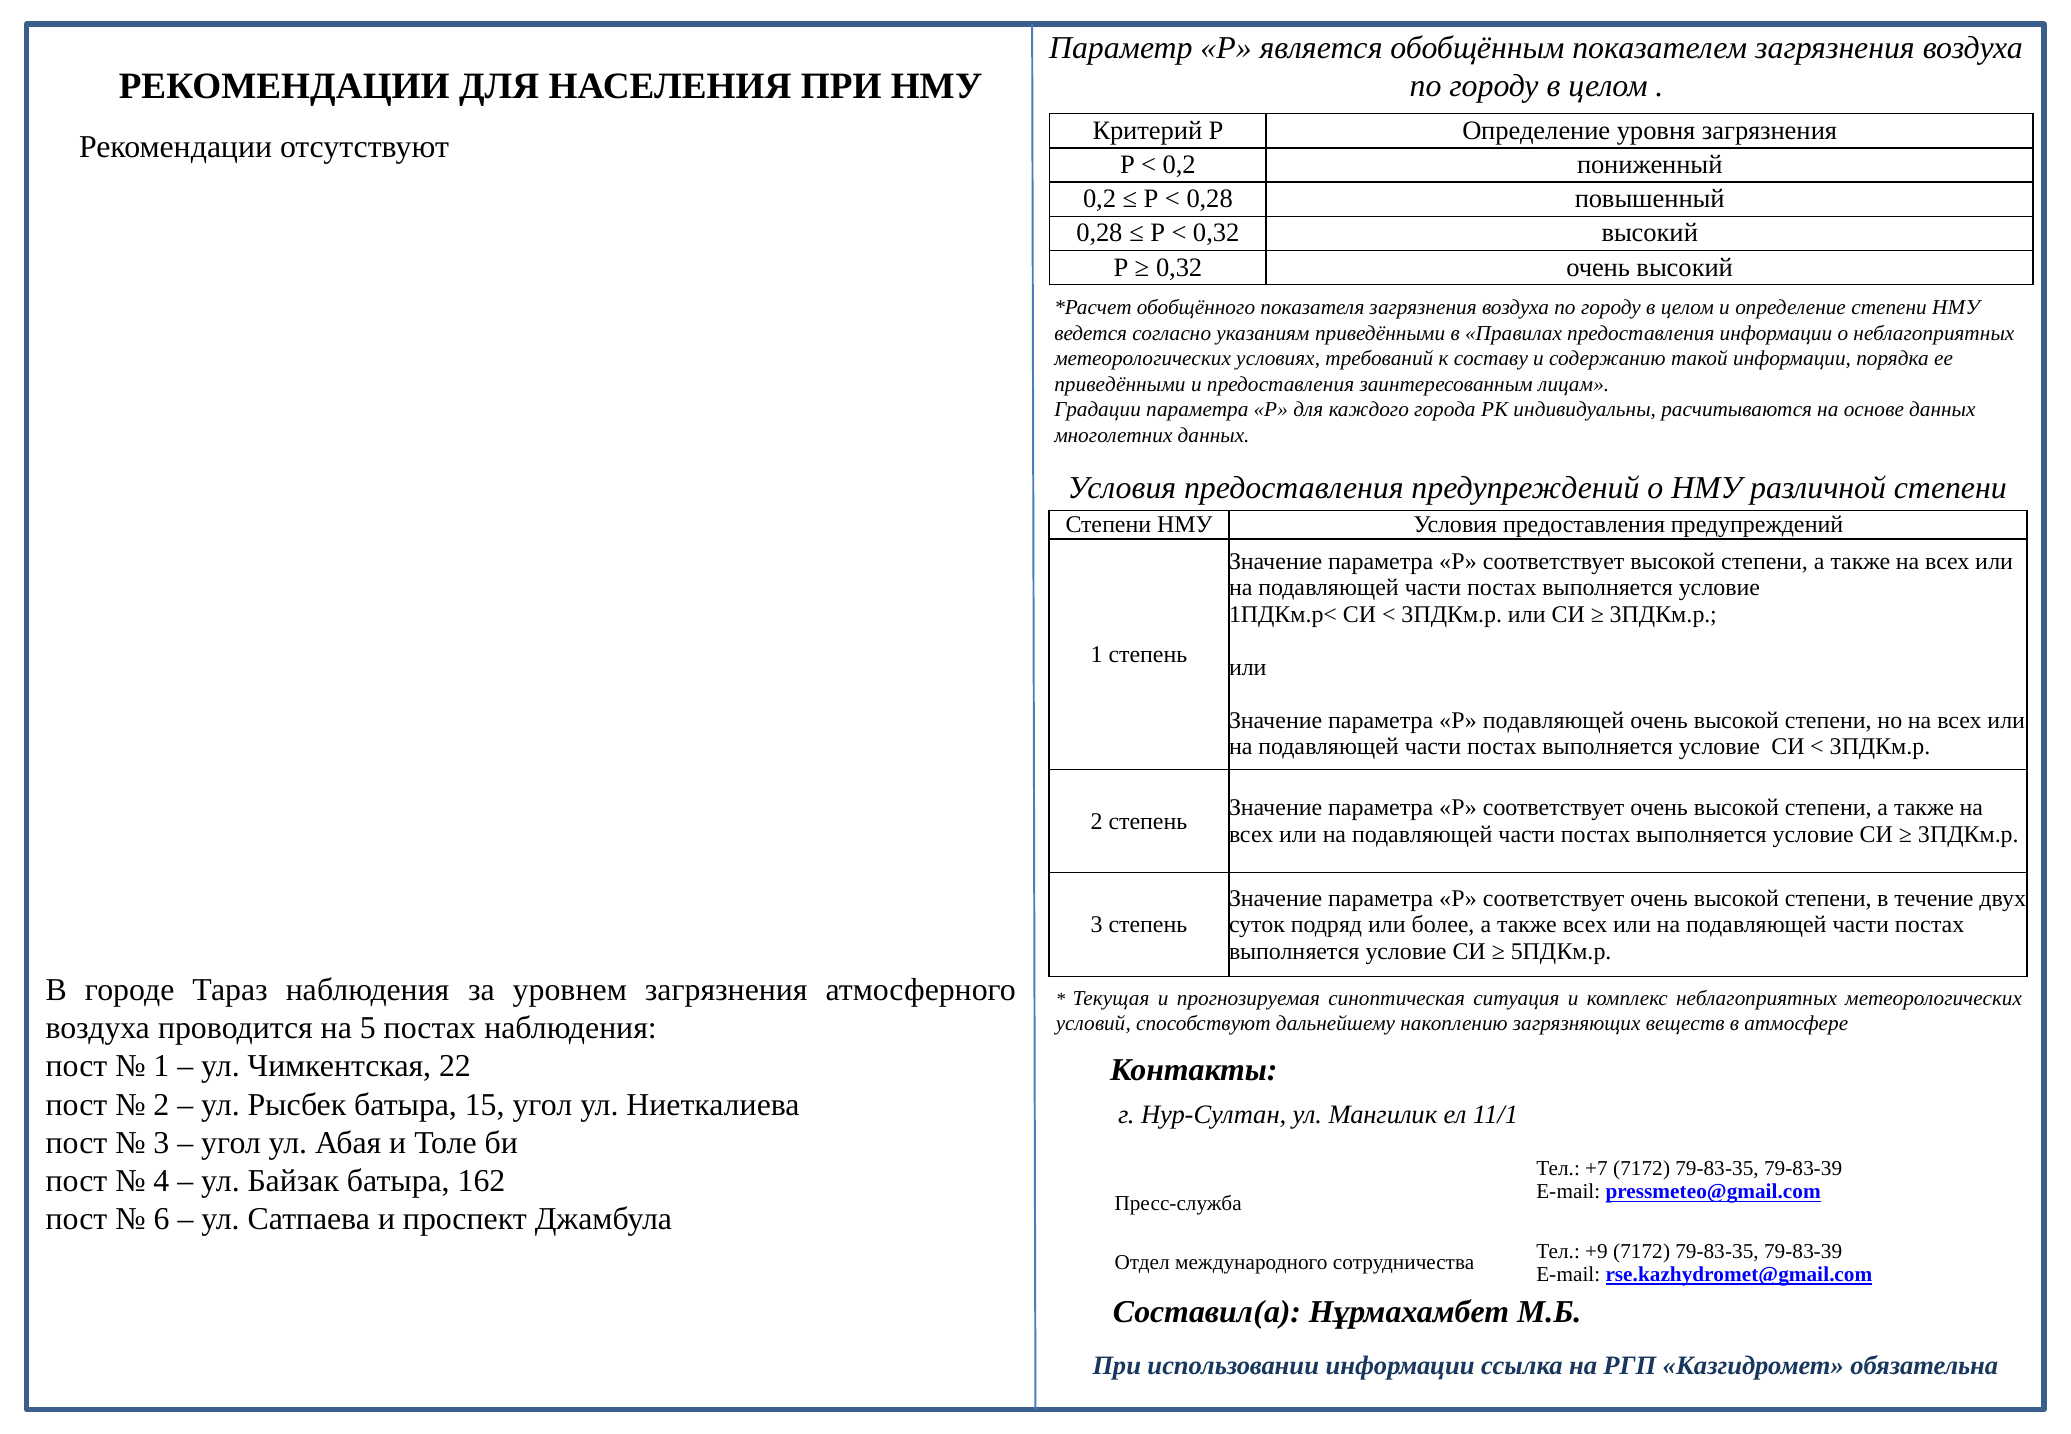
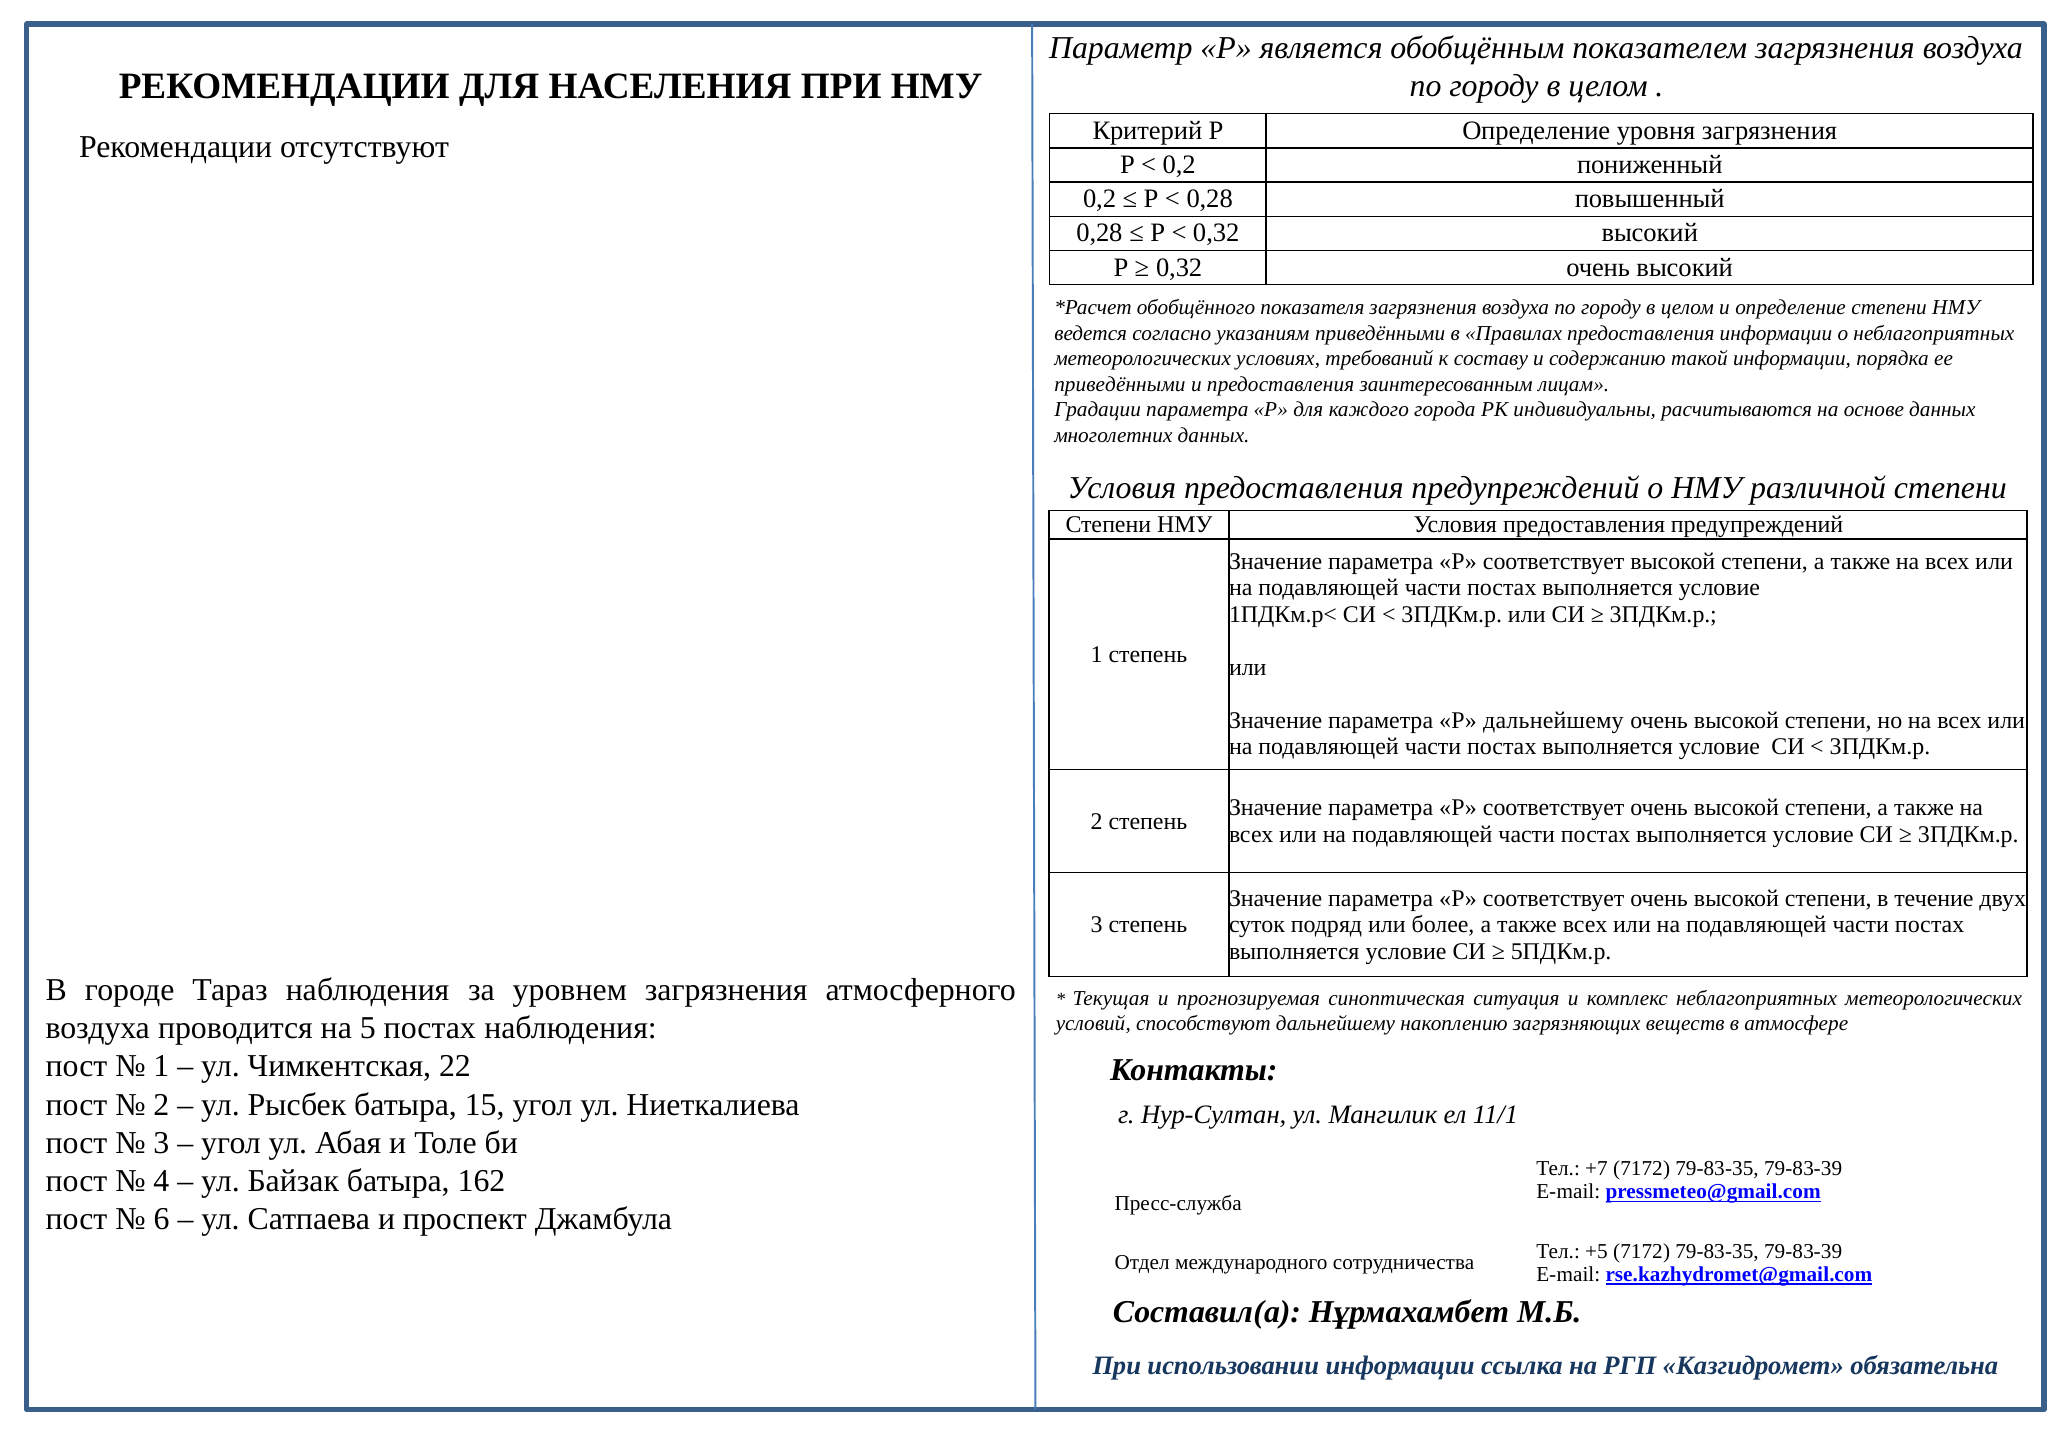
Р подавляющей: подавляющей -> дальнейшему
+9: +9 -> +5
